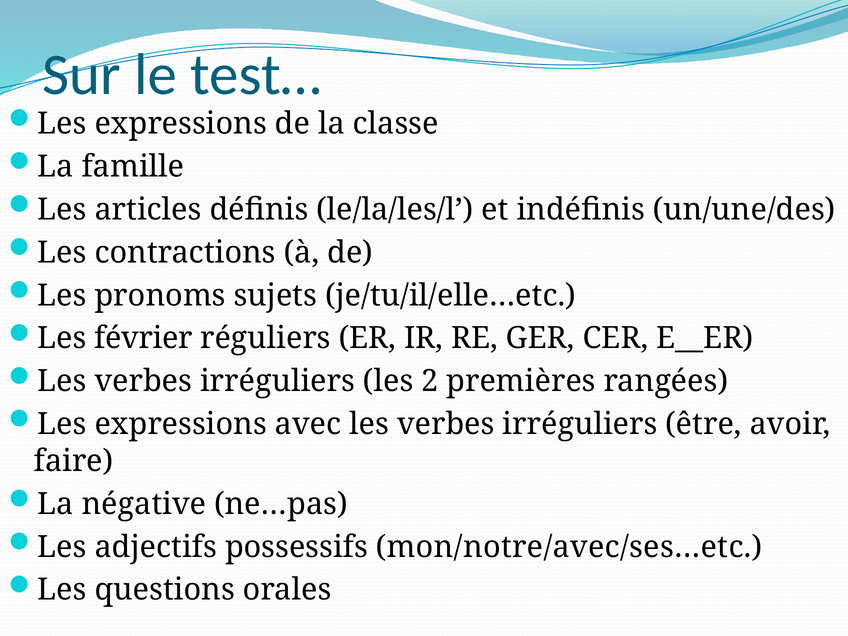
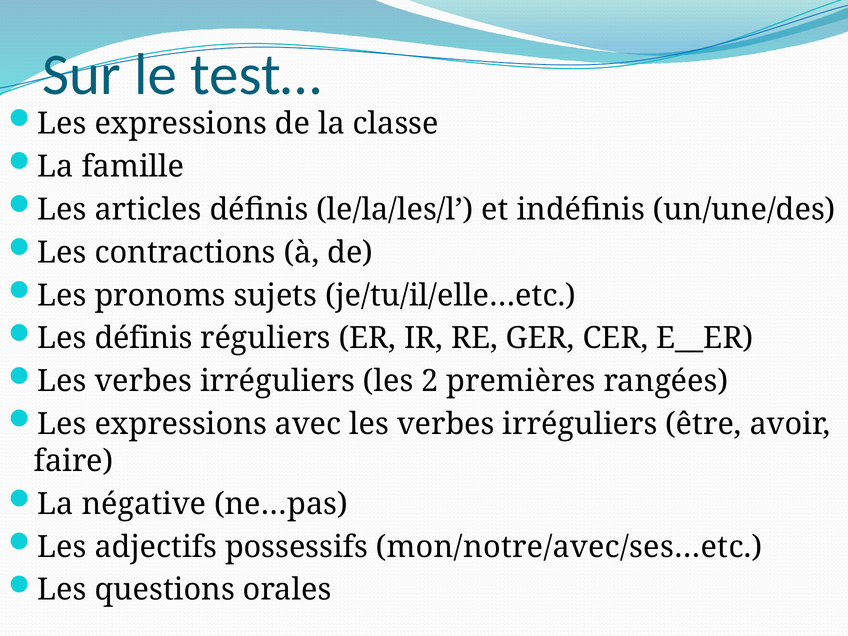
Les février: février -> définis
